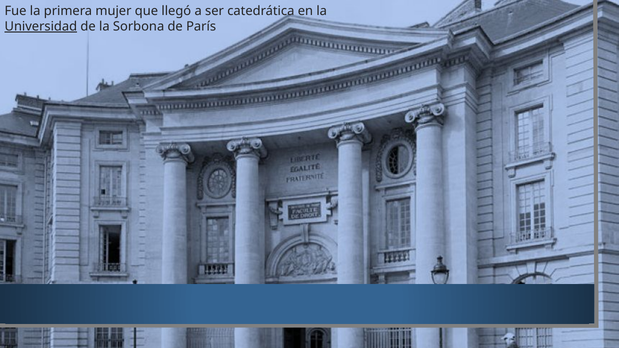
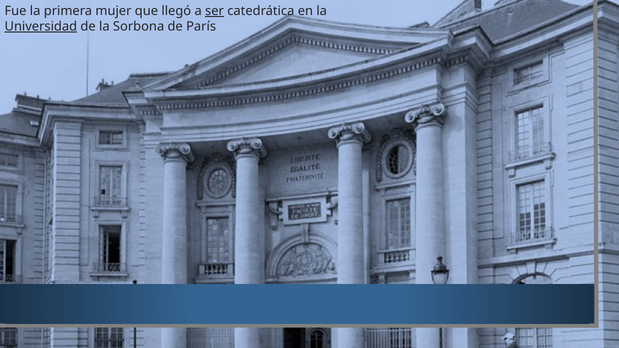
ser underline: none -> present
